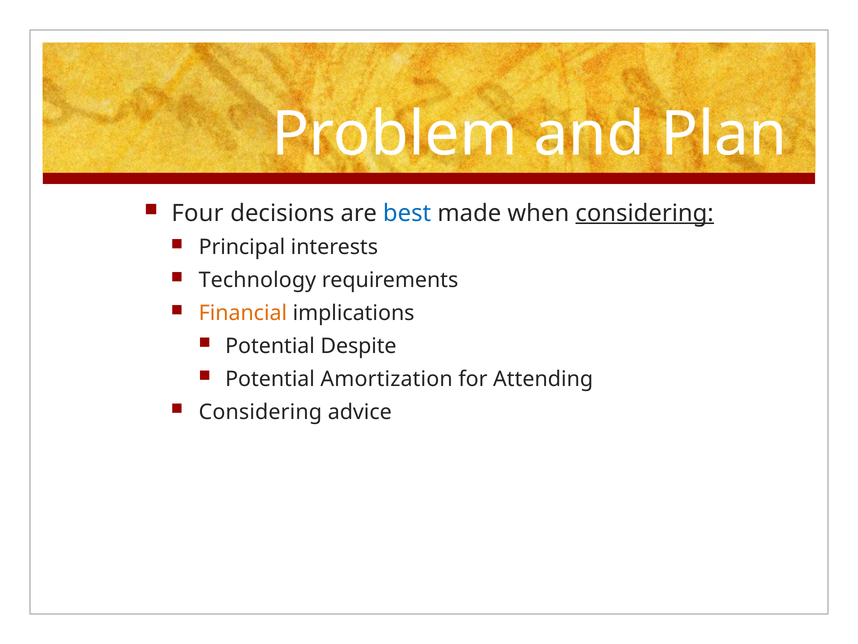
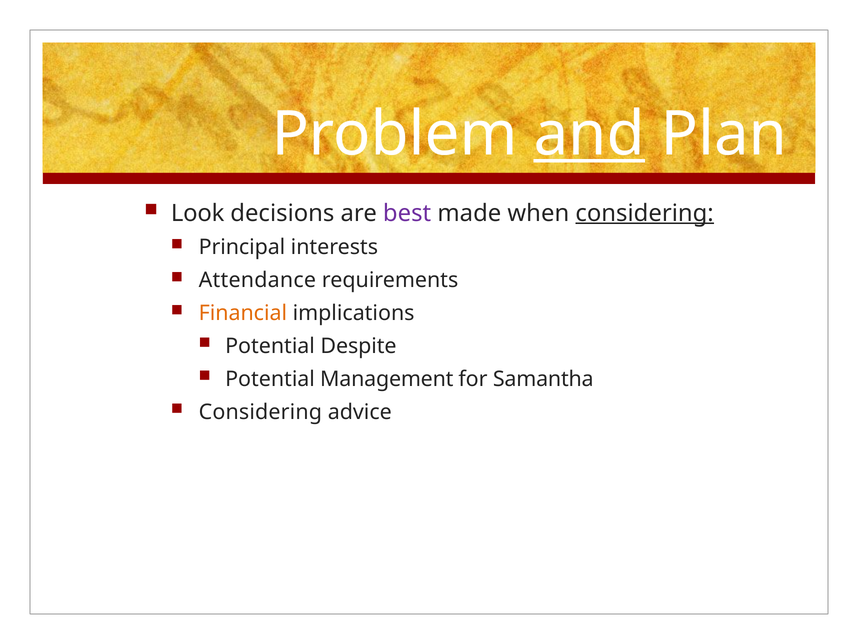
and underline: none -> present
Four: Four -> Look
best colour: blue -> purple
Technology: Technology -> Attendance
Amortization: Amortization -> Management
Attending: Attending -> Samantha
